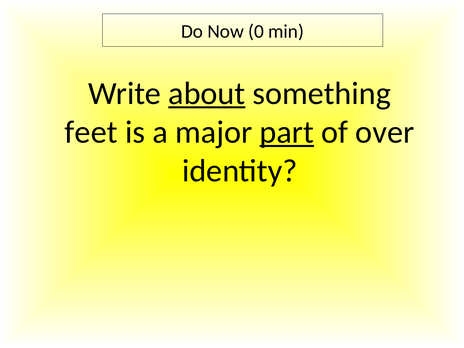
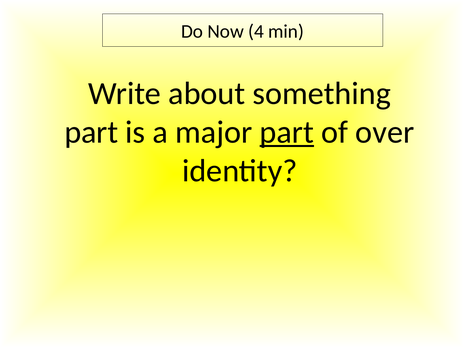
0: 0 -> 4
about underline: present -> none
feet at (91, 132): feet -> part
